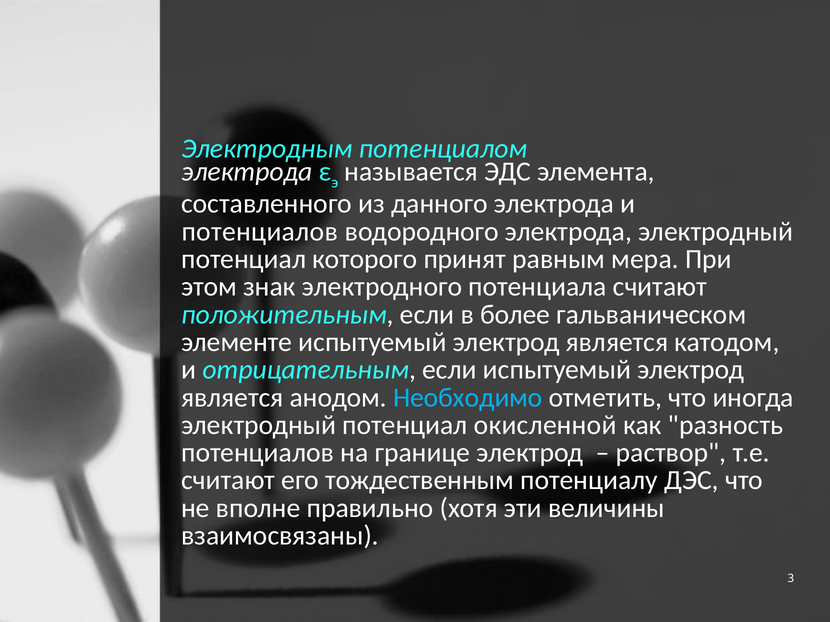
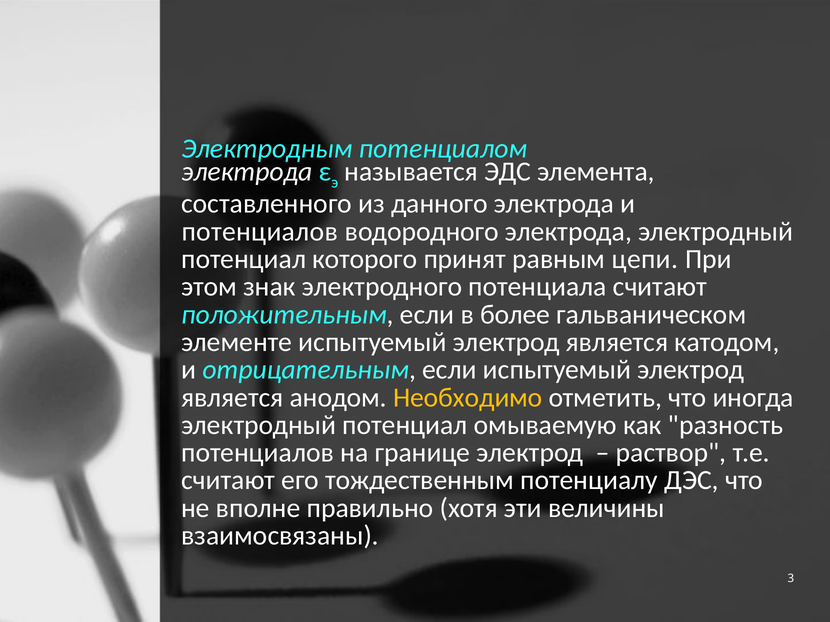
мера: мера -> цепи
Необходимо colour: light blue -> yellow
окисленной: окисленной -> омываемую
